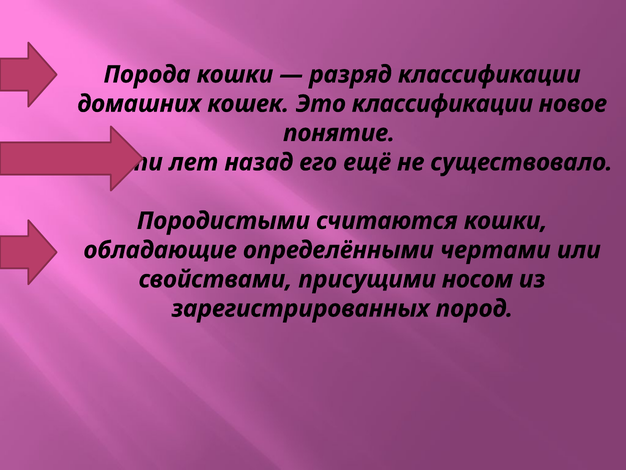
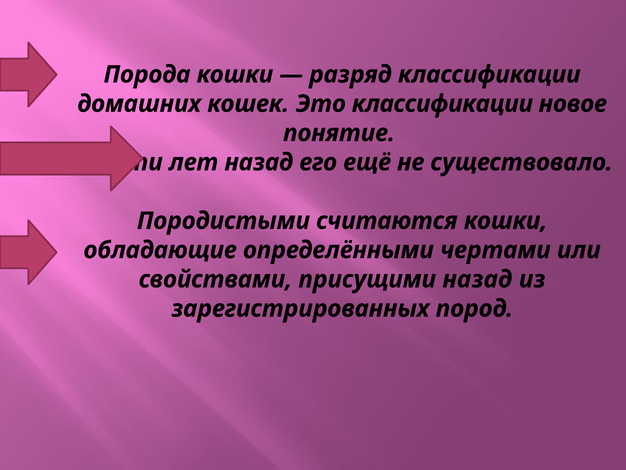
присущими носом: носом -> назад
